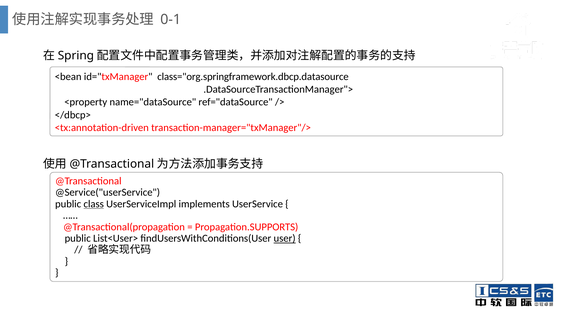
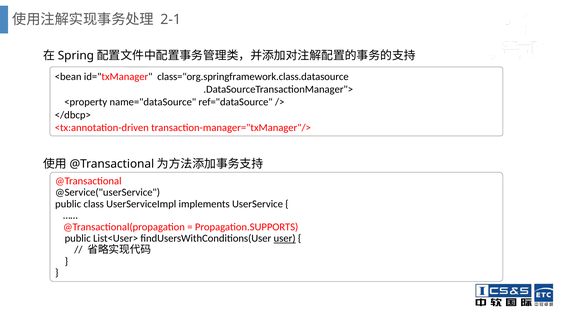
0-1: 0-1 -> 2-1
class="org.springframework.dbcp.datasource: class="org.springframework.dbcp.datasource -> class="org.springframework.class.datasource
class underline: present -> none
